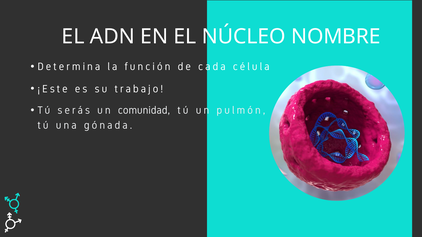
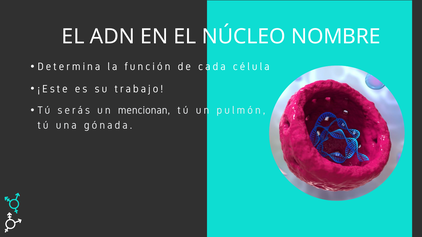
comunidad: comunidad -> mencionan
